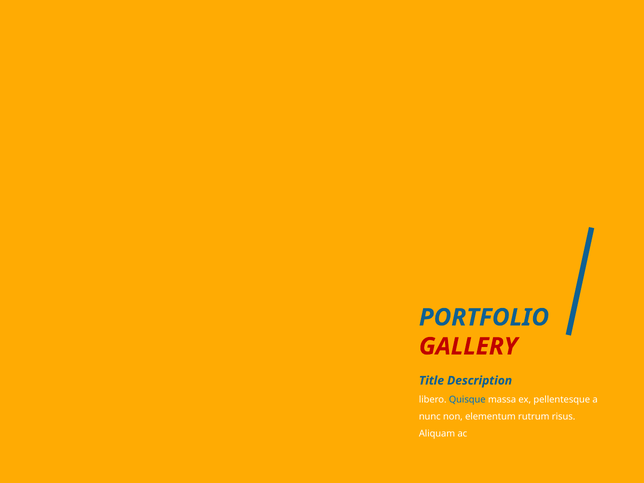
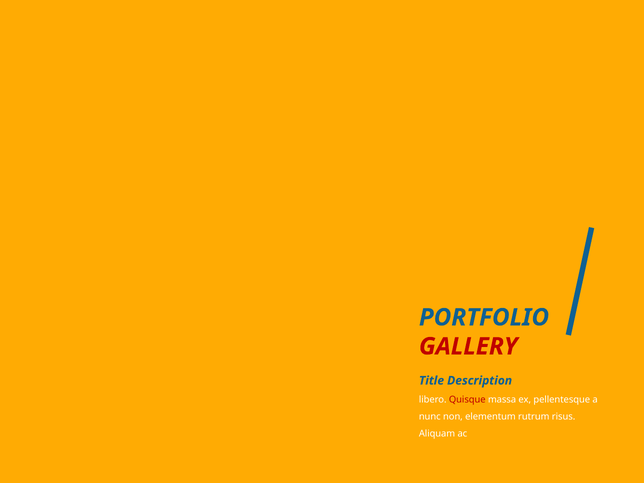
Quisque colour: blue -> red
